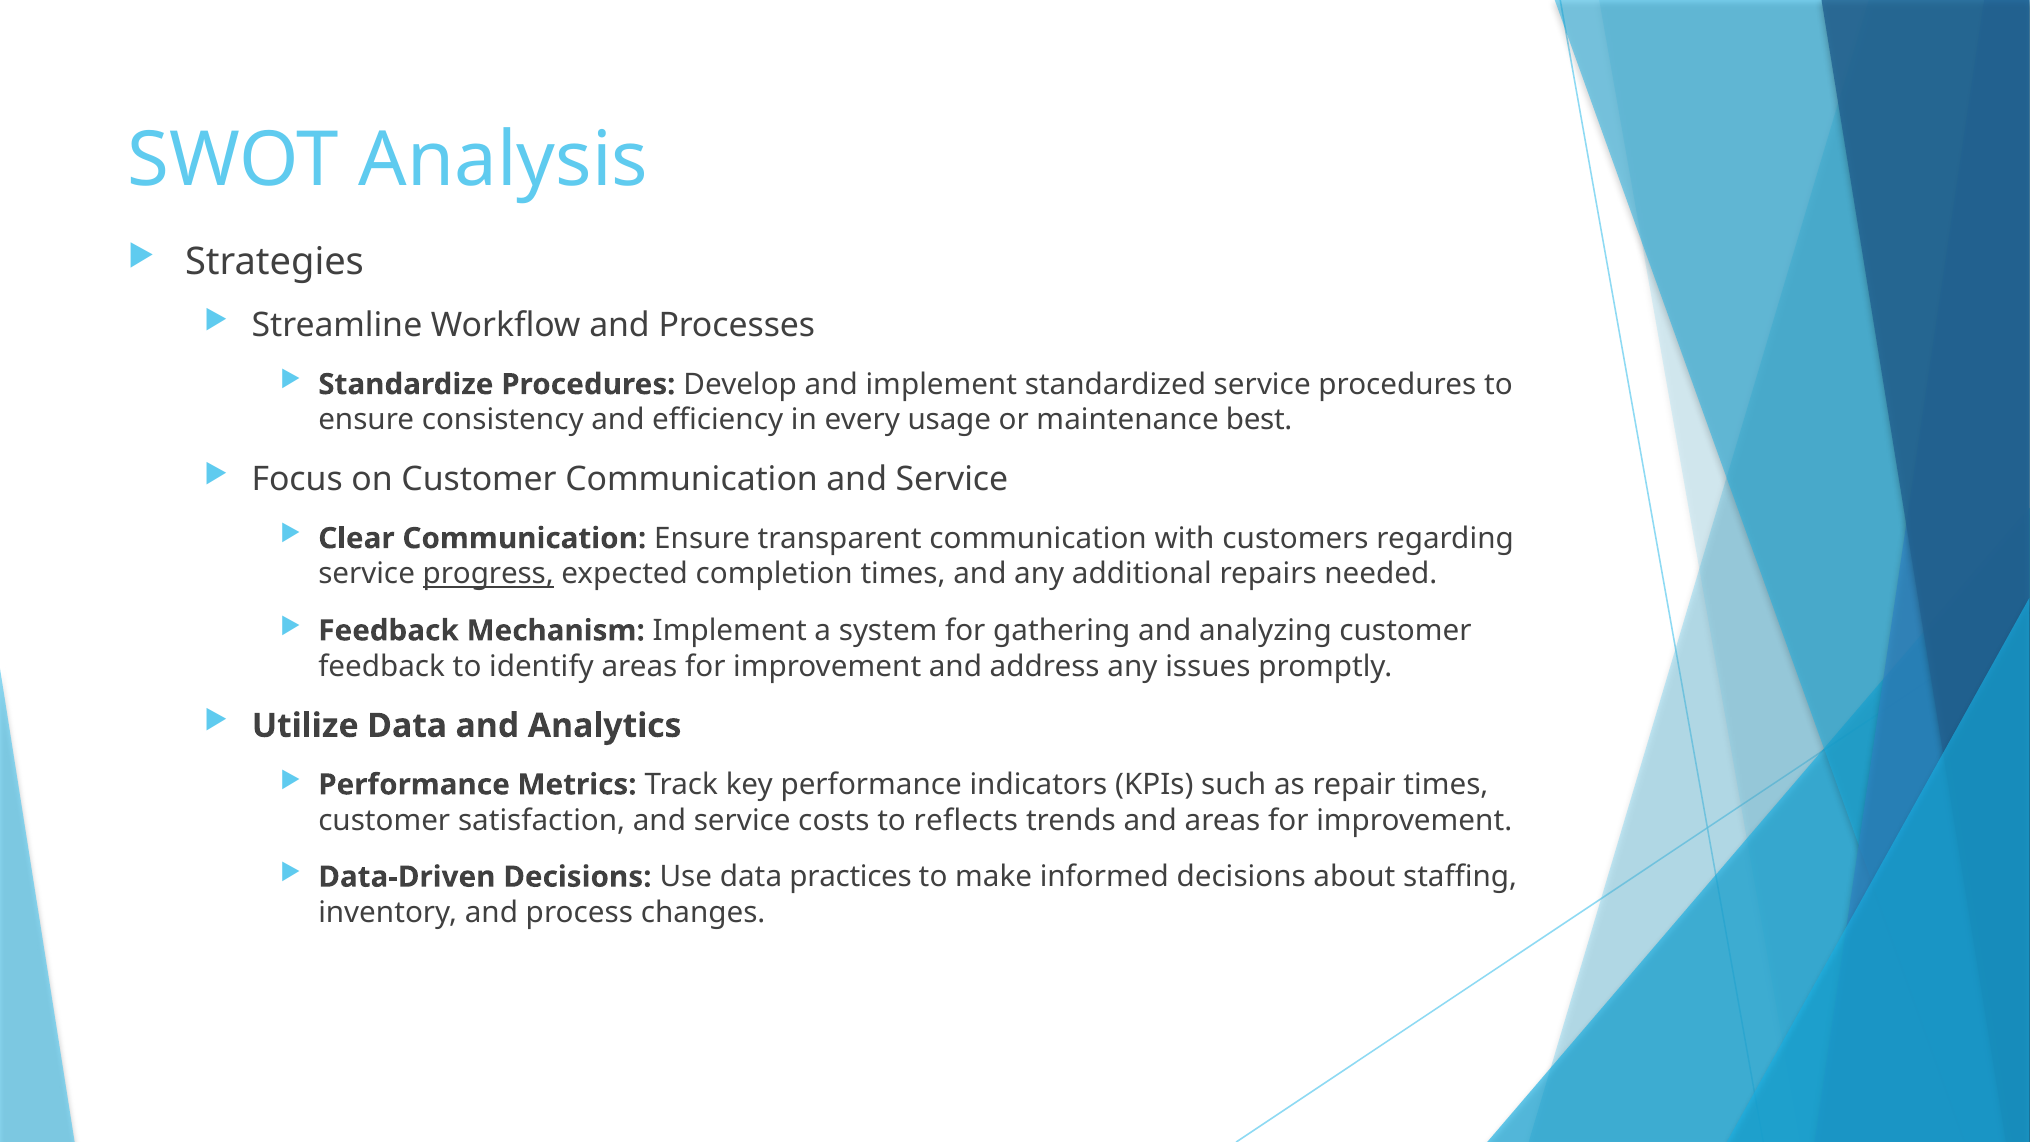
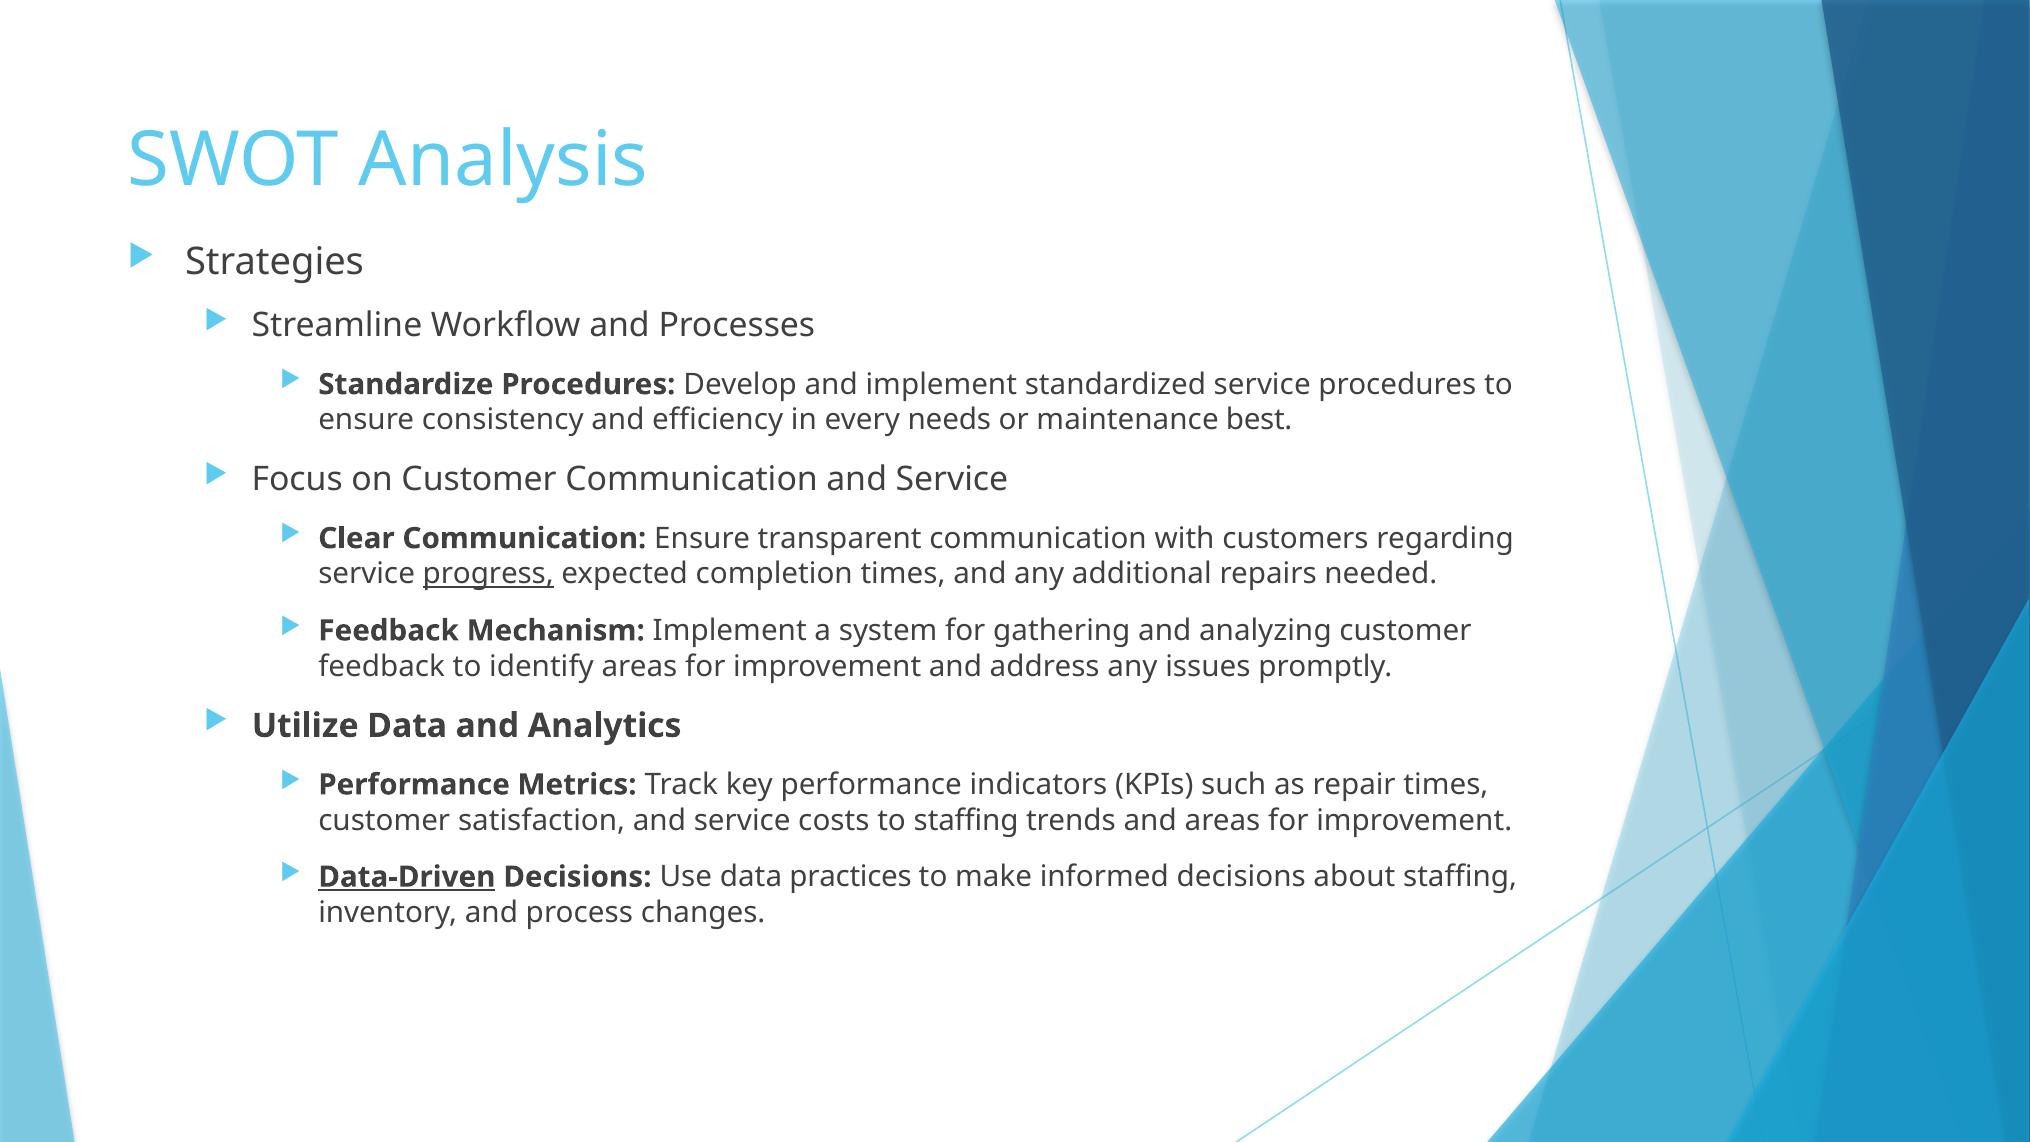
usage: usage -> needs
to reflects: reflects -> staffing
Data-Driven underline: none -> present
